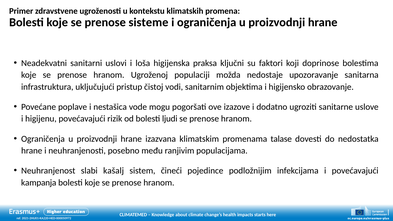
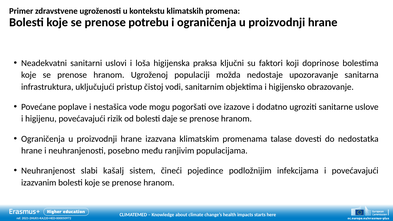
sisteme: sisteme -> potrebu
ljudi: ljudi -> daje
kampanja: kampanja -> izazvanim
